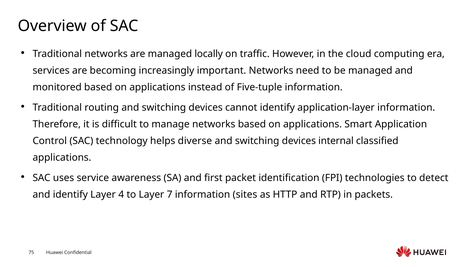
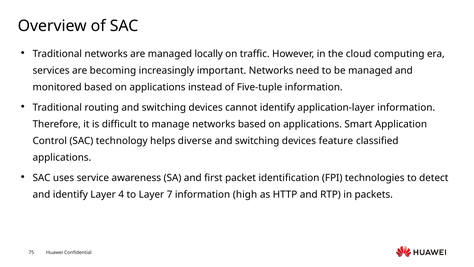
internal: internal -> feature
sites: sites -> high
